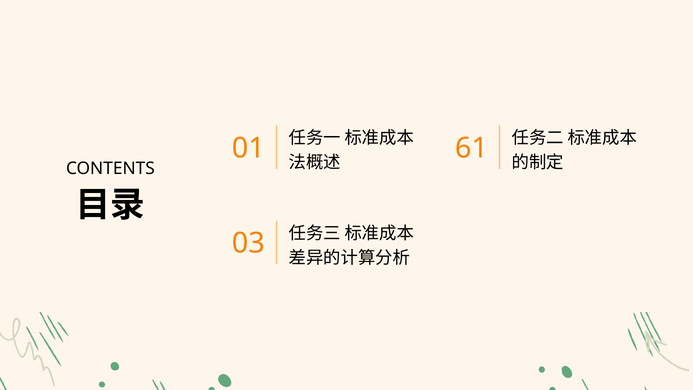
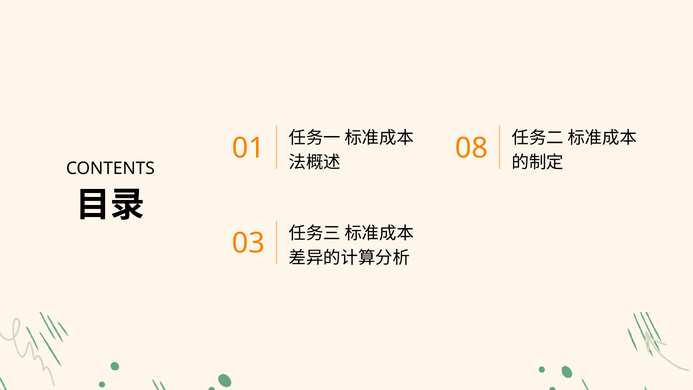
61: 61 -> 08
